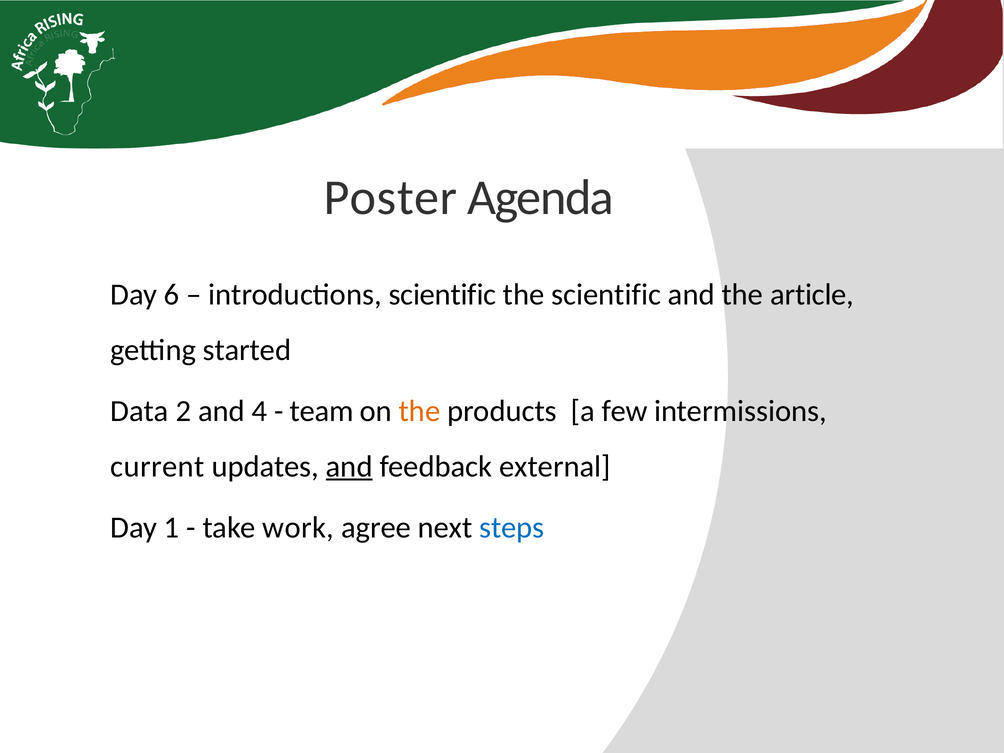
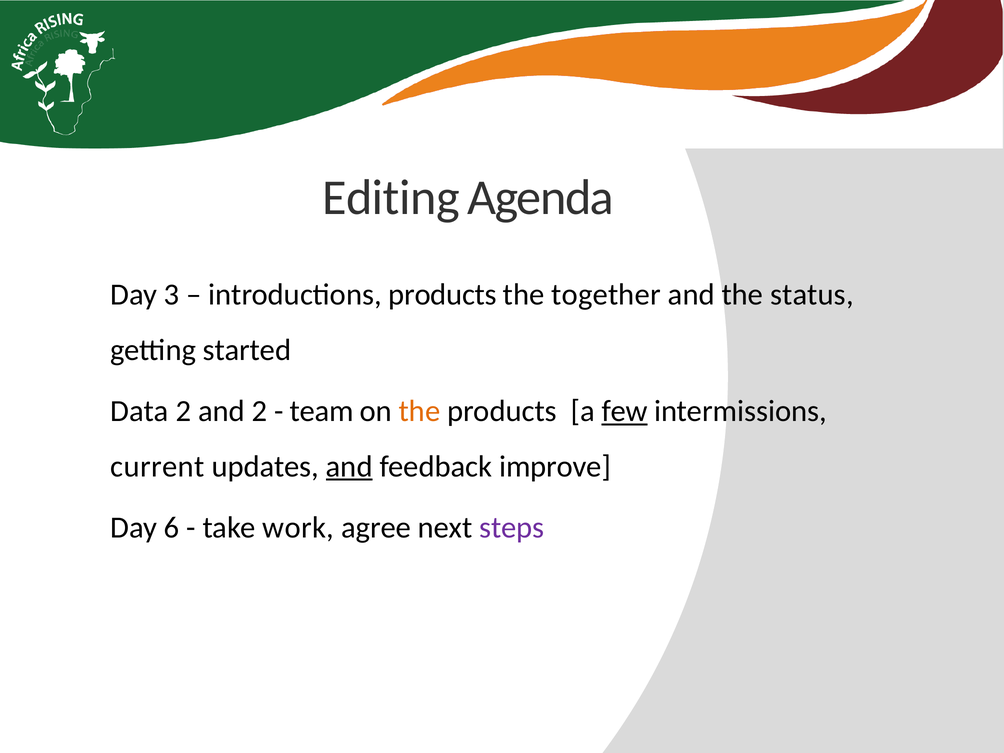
Poster: Poster -> Editing
6: 6 -> 3
introductions scientific: scientific -> products
the scientific: scientific -> together
article: article -> status
and 4: 4 -> 2
few underline: none -> present
external: external -> improve
1: 1 -> 6
steps colour: blue -> purple
